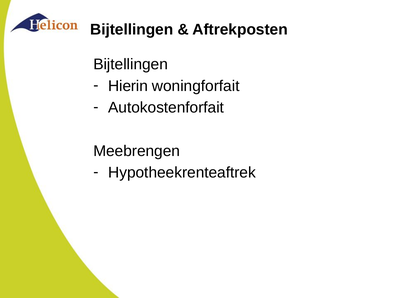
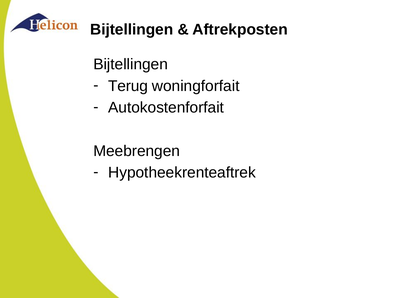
Hierin: Hierin -> Terug
